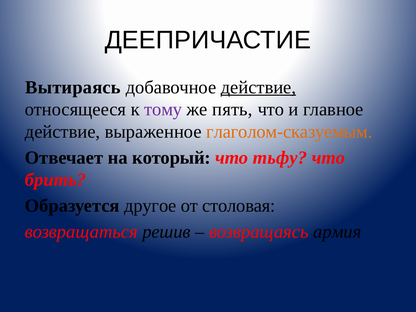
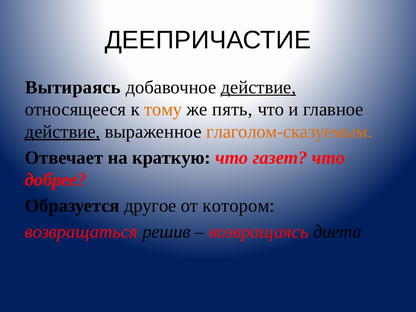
тому colour: purple -> orange
действие at (63, 132) underline: none -> present
который: который -> краткую
тьфу: тьфу -> газет
брить: брить -> добрее
столовая: столовая -> котором
армия: армия -> диета
